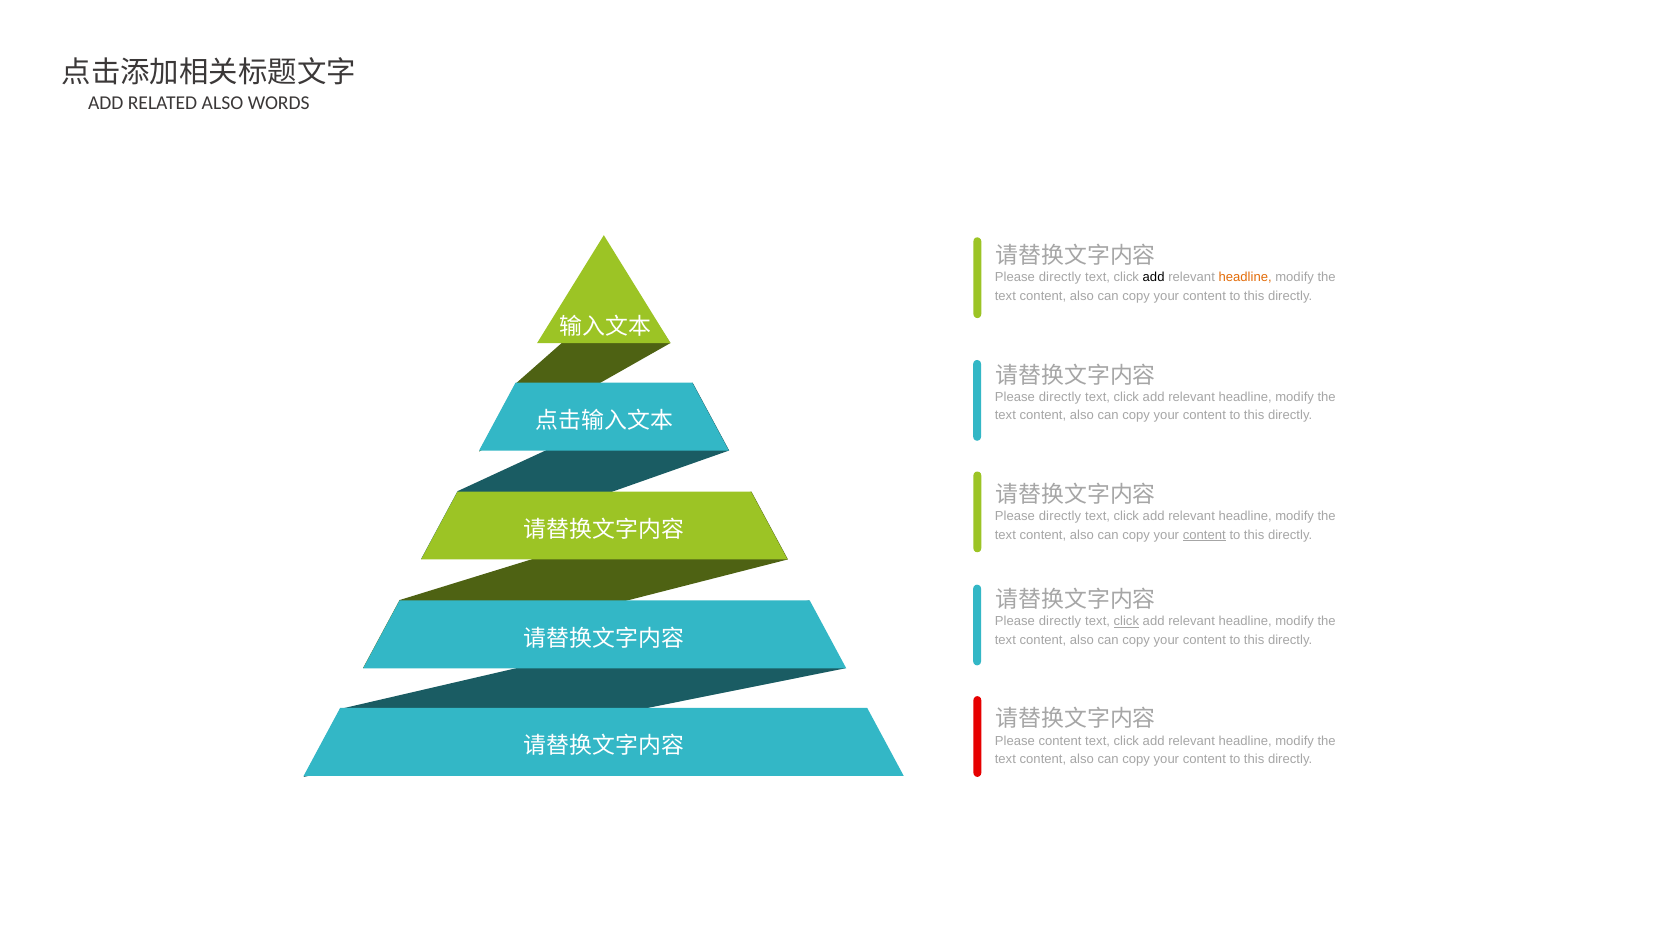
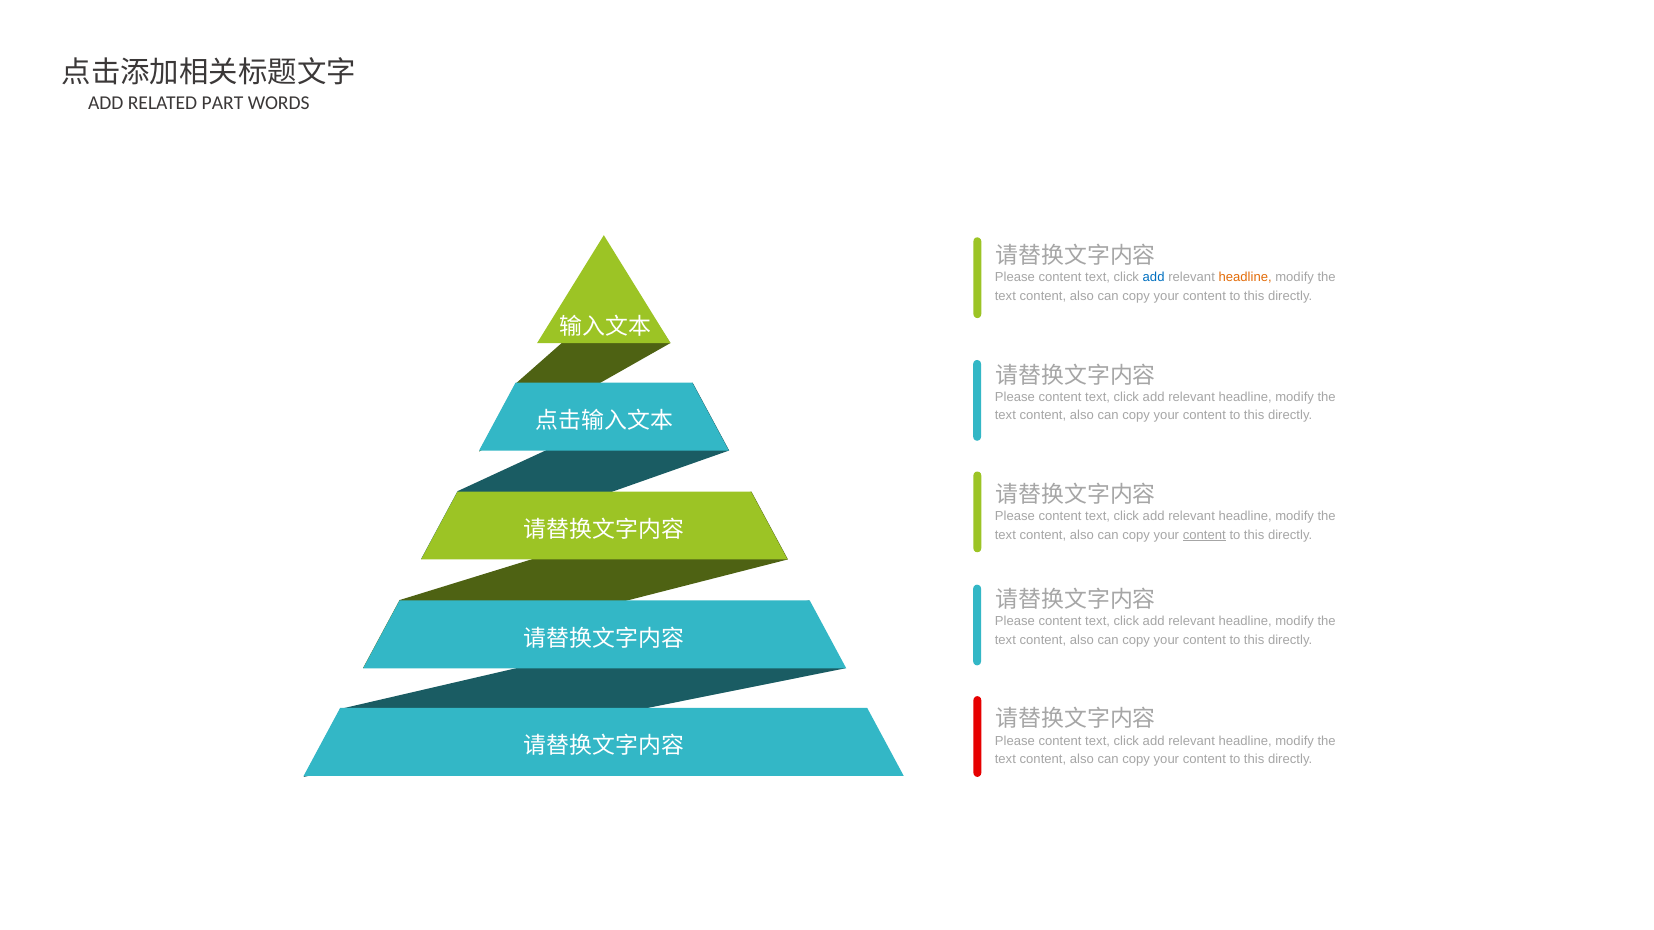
RELATED ALSO: ALSO -> PART
directly at (1060, 278): directly -> content
add at (1154, 278) colour: black -> blue
directly at (1060, 397): directly -> content
directly at (1060, 516): directly -> content
directly at (1060, 622): directly -> content
click at (1126, 622) underline: present -> none
